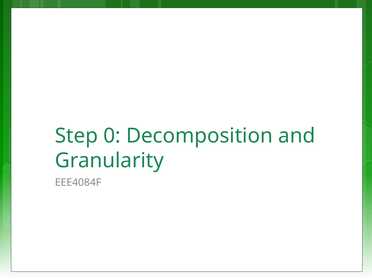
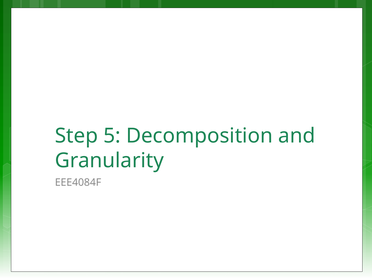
0: 0 -> 5
